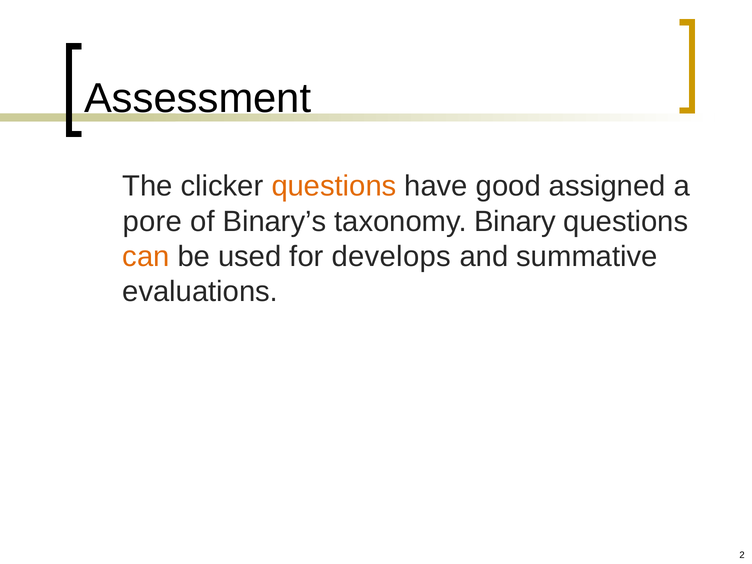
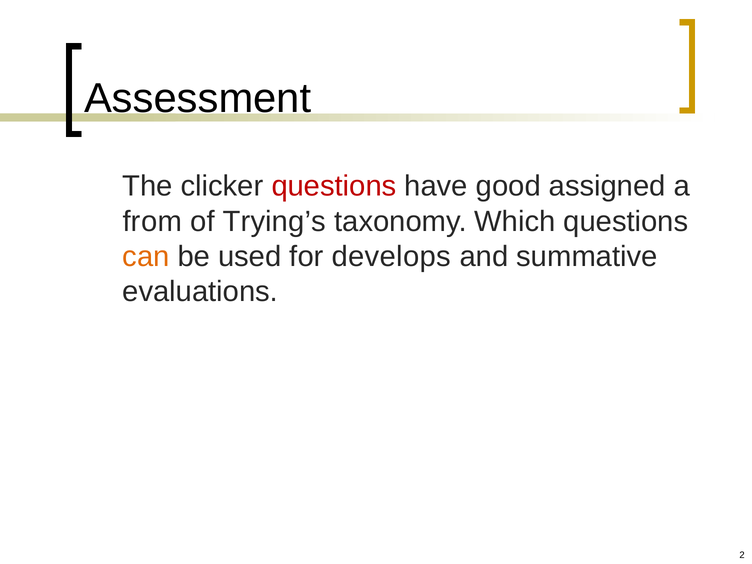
questions at (334, 186) colour: orange -> red
pore: pore -> from
Binary’s: Binary’s -> Trying’s
Binary: Binary -> Which
